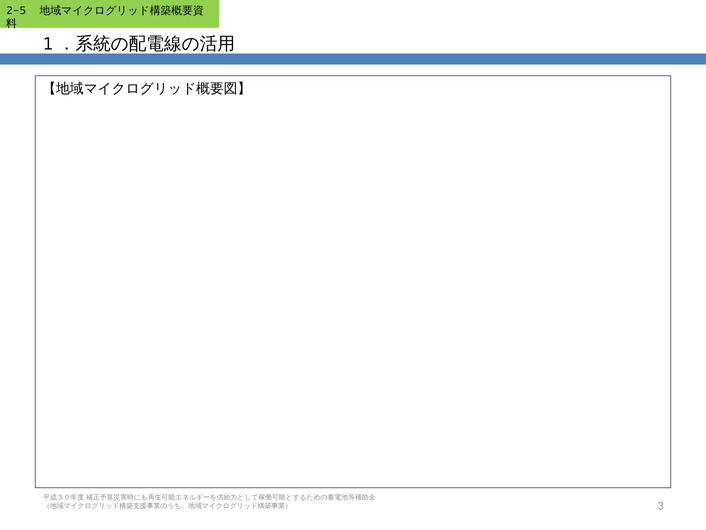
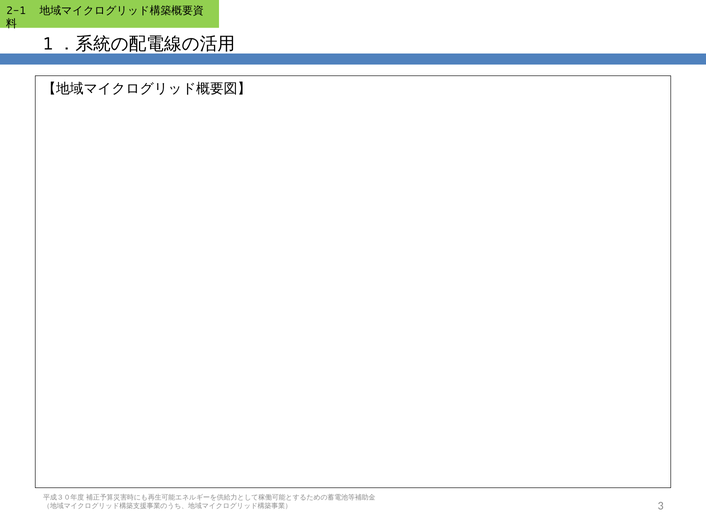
2-5: 2-5 -> 2-1
